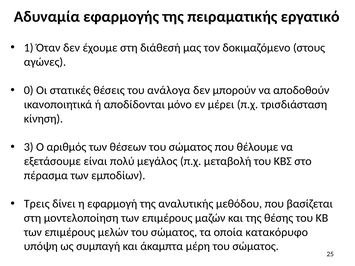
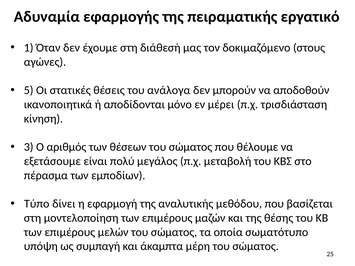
0: 0 -> 5
Τρεις: Τρεις -> Τύπο
κατακόρυφο: κατακόρυφο -> σωματότυπο
